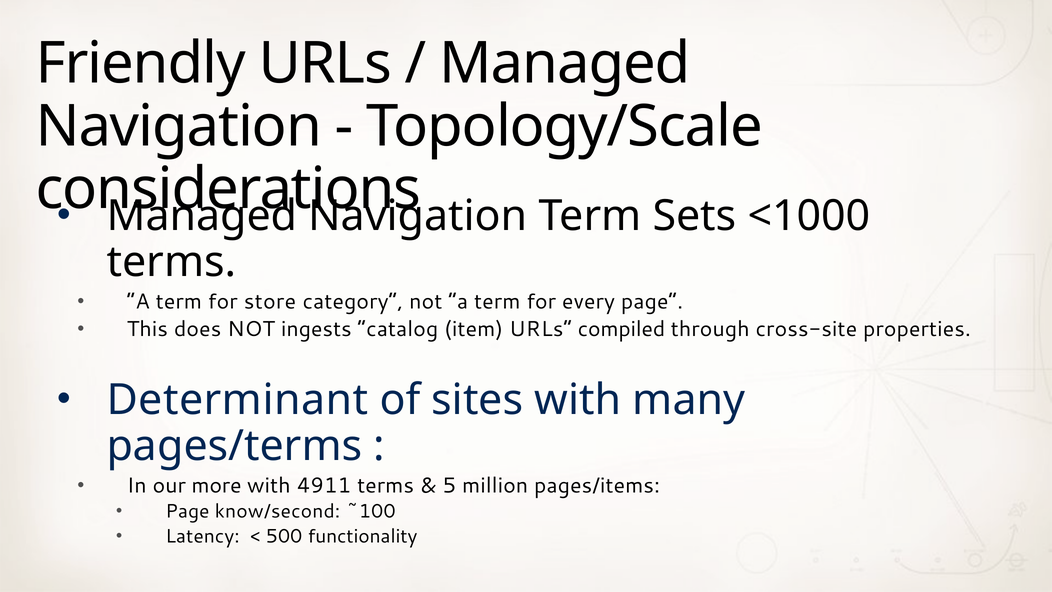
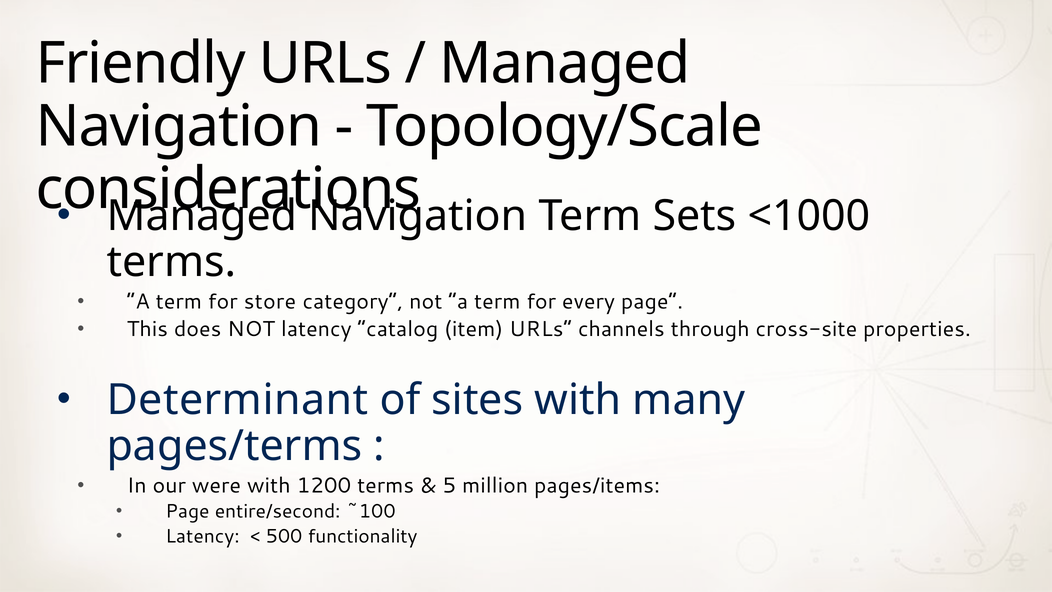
NOT ingests: ingests -> latency
compiled: compiled -> channels
more: more -> were
4911: 4911 -> 1200
know/second: know/second -> entire/second
